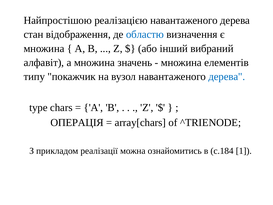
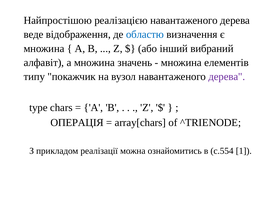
стан: стан -> веде
дерева at (227, 76) colour: blue -> purple
с.184: с.184 -> с.554
